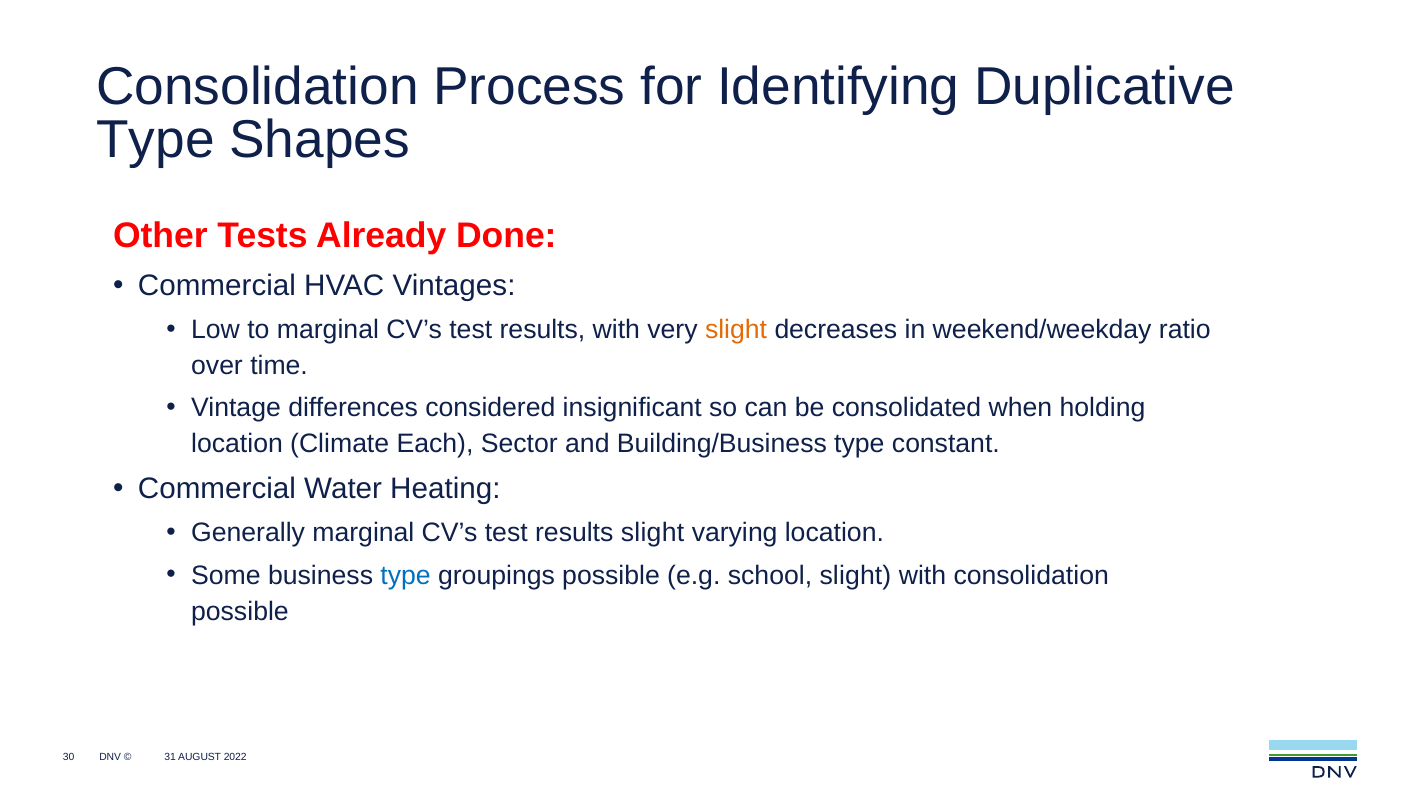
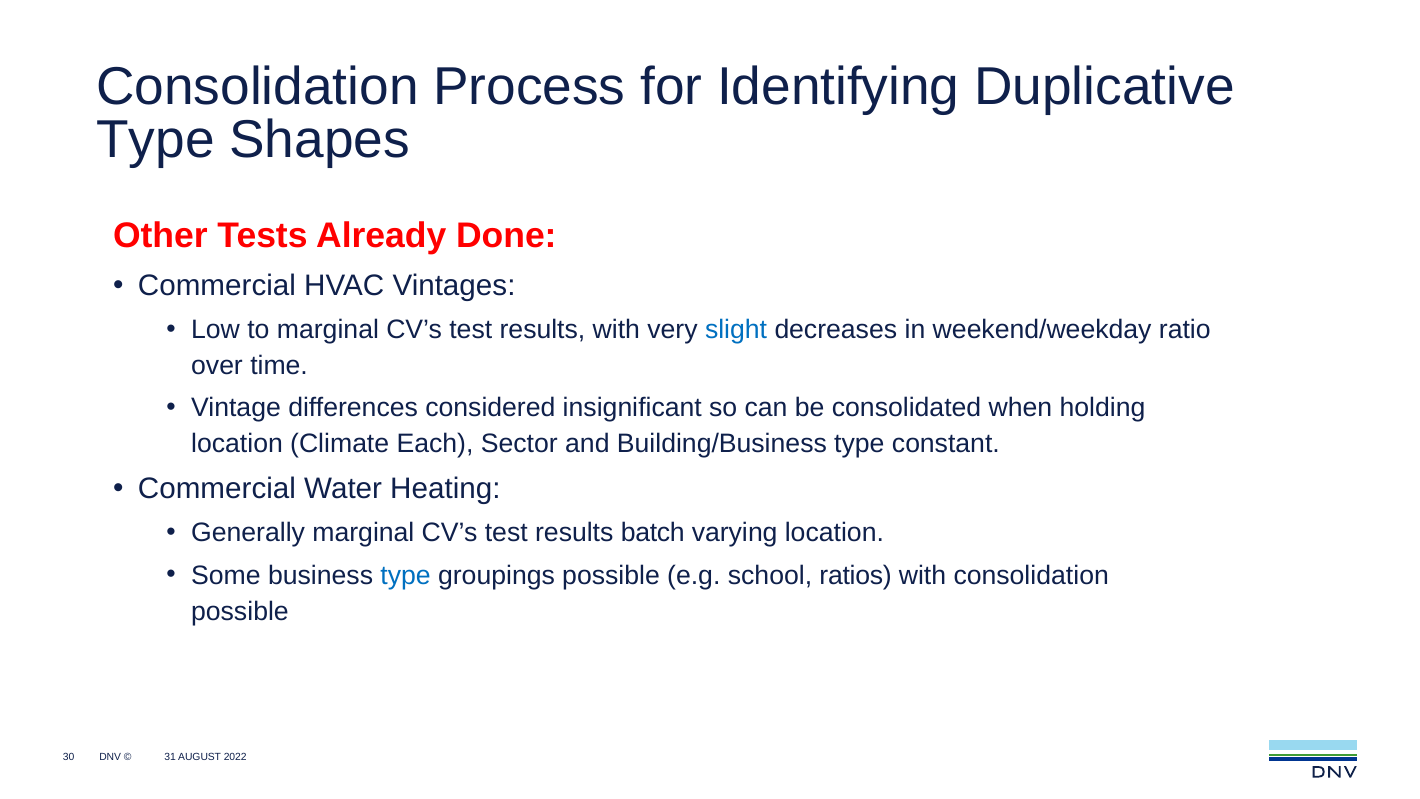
slight at (736, 330) colour: orange -> blue
results slight: slight -> batch
school slight: slight -> ratios
